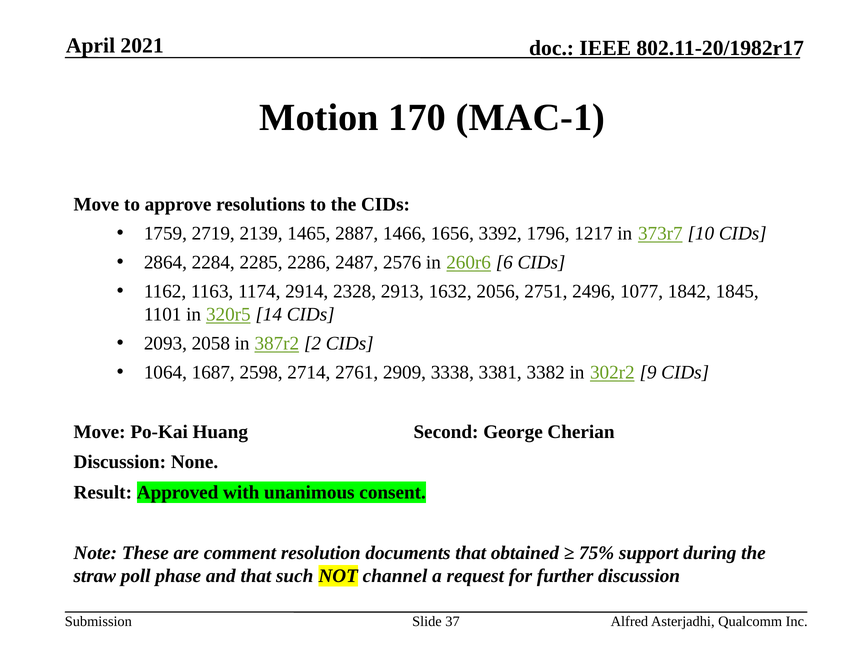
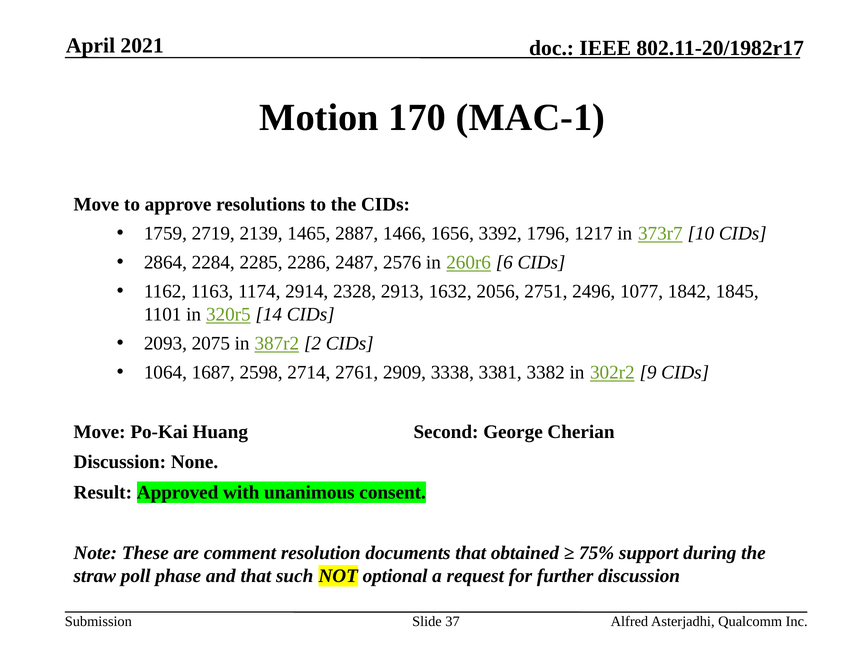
2058: 2058 -> 2075
channel: channel -> optional
